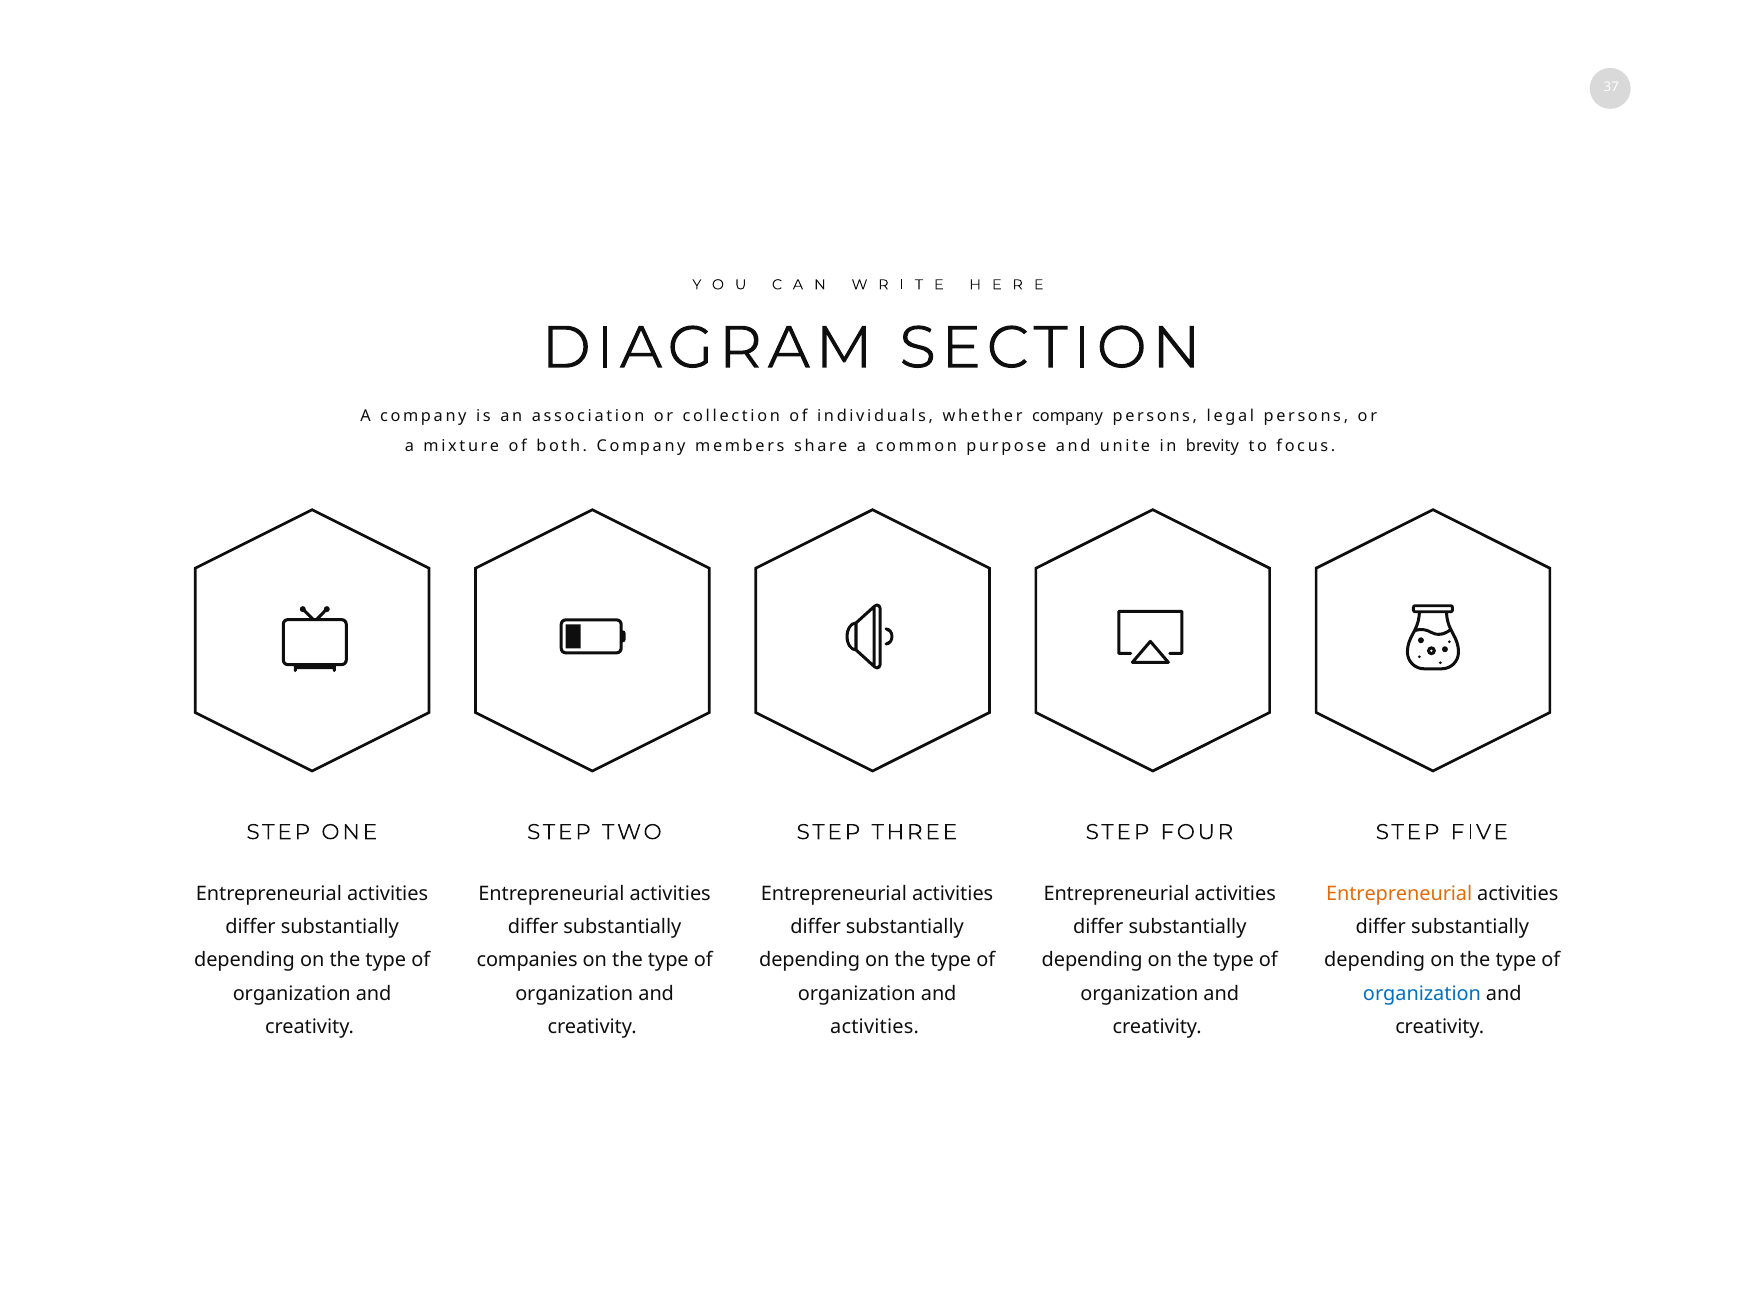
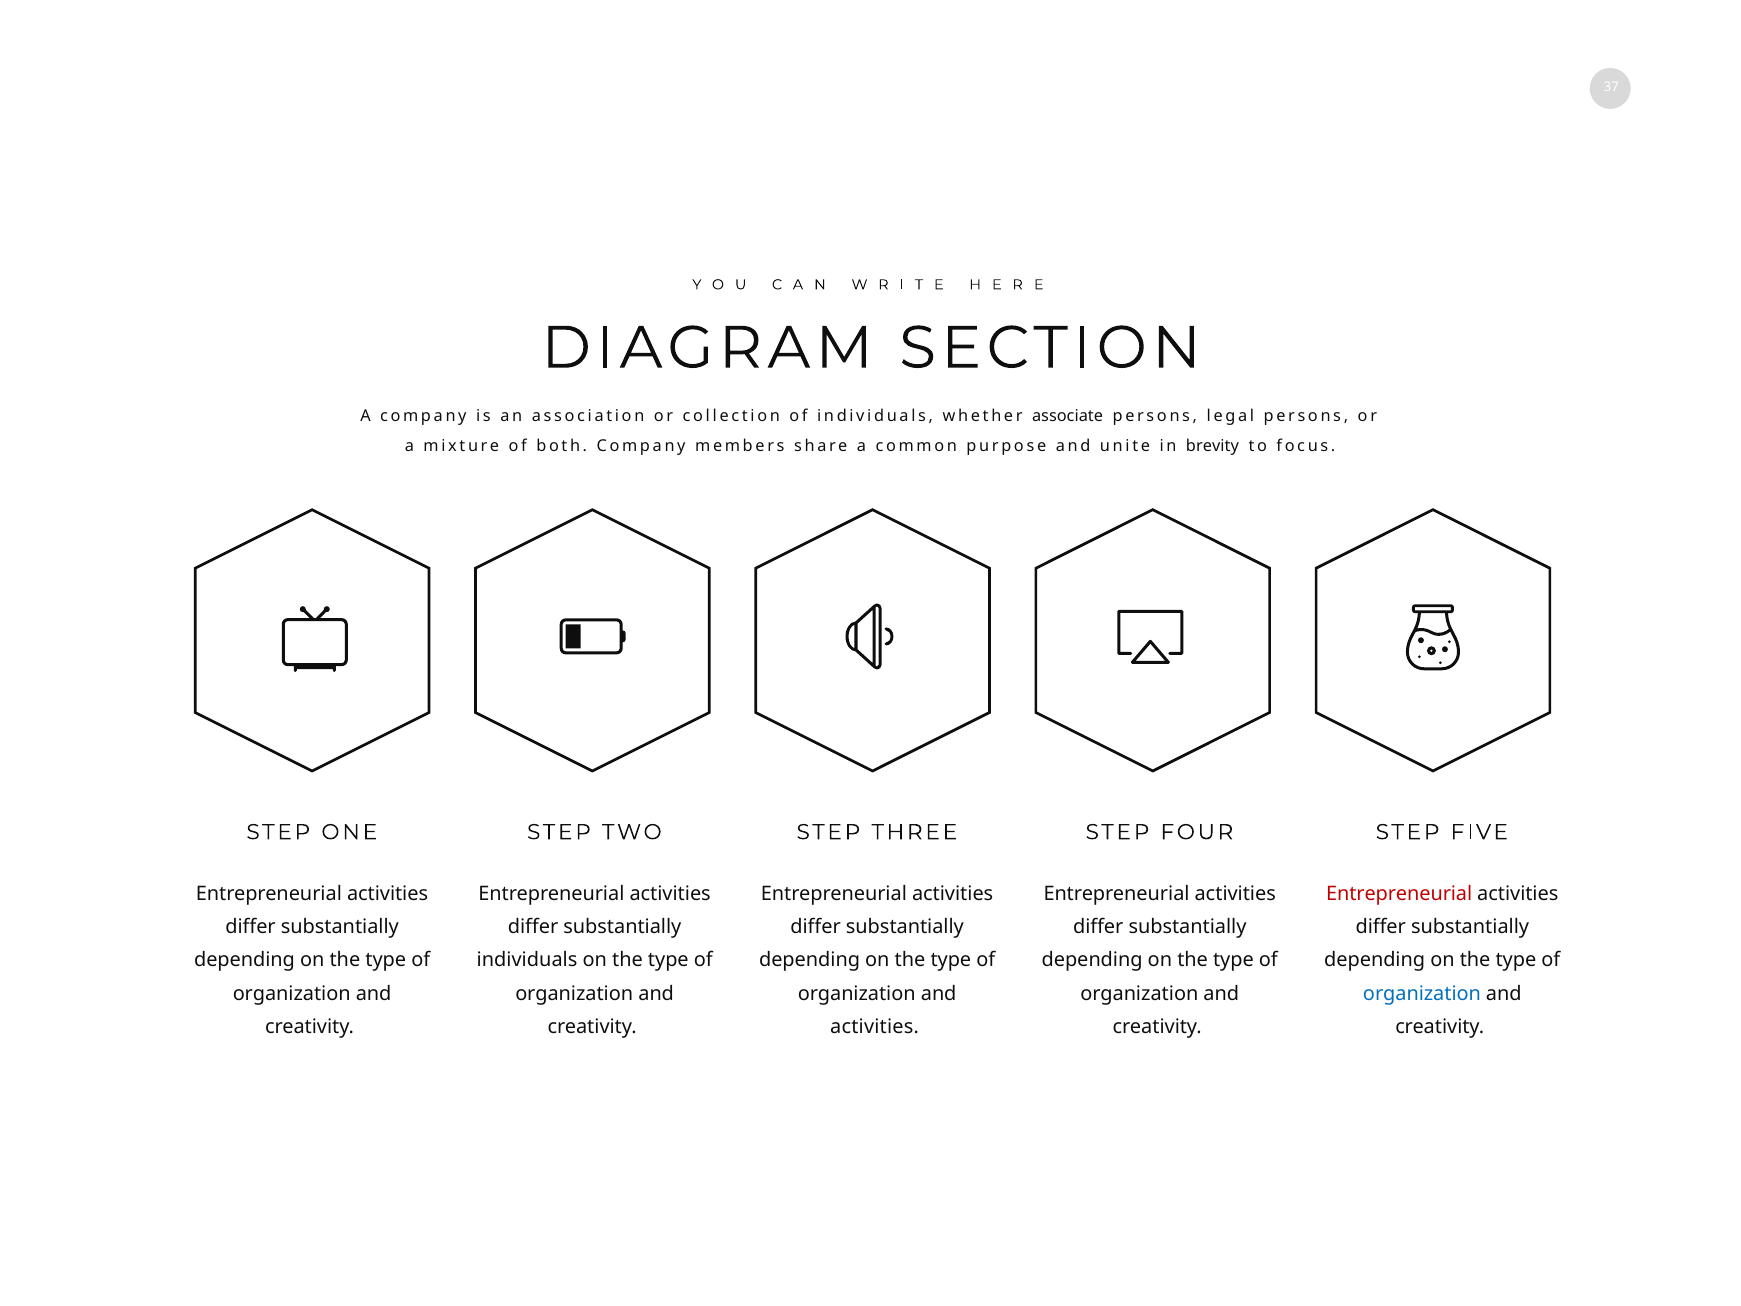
whether company: company -> associate
Entrepreneurial at (1399, 893) colour: orange -> red
companies at (527, 960): companies -> individuals
